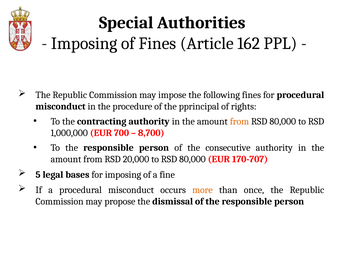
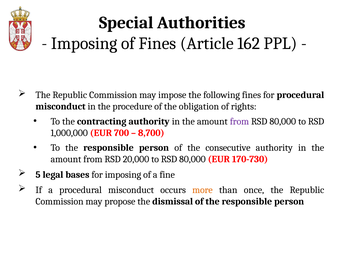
pprincipal: pprincipal -> obligation
from at (239, 121) colour: orange -> purple
170-707: 170-707 -> 170-730
